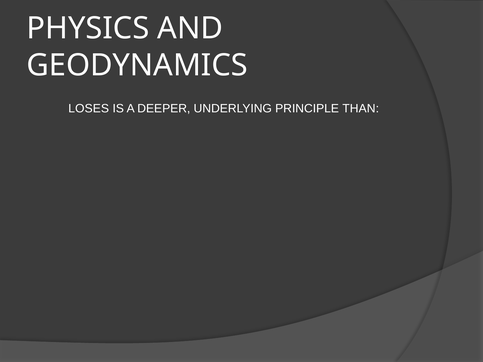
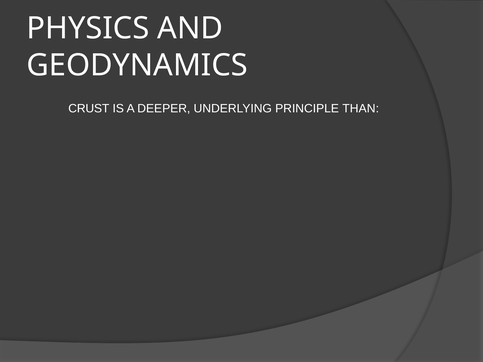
LOSES: LOSES -> CRUST
